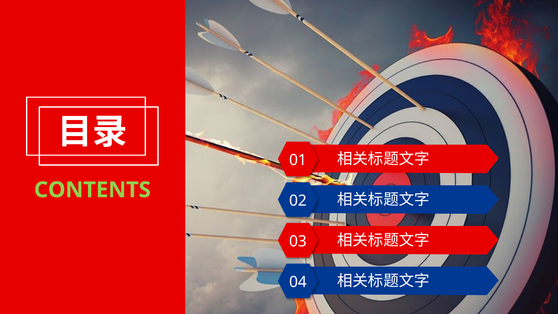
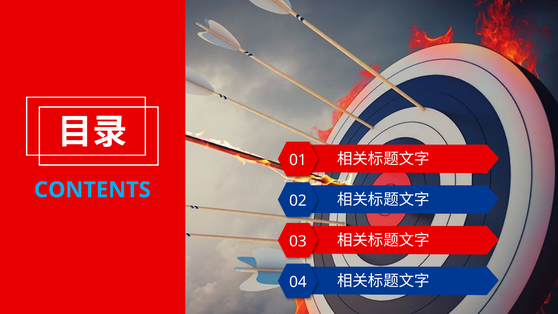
CONTENTS colour: light green -> light blue
